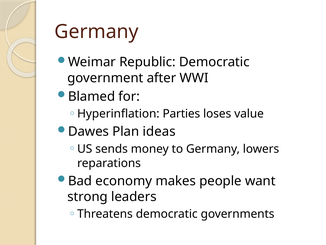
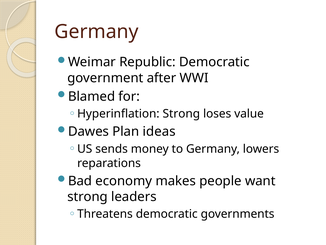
Hyperinflation Parties: Parties -> Strong
